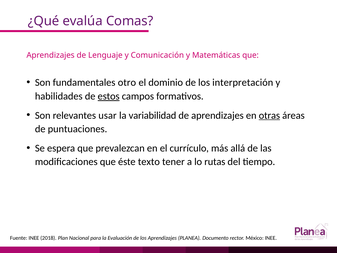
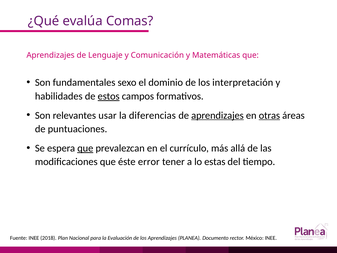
otro: otro -> sexo
variabilidad: variabilidad -> diferencias
aprendizajes at (217, 115) underline: none -> present
que at (85, 148) underline: none -> present
texto: texto -> error
rutas: rutas -> estas
